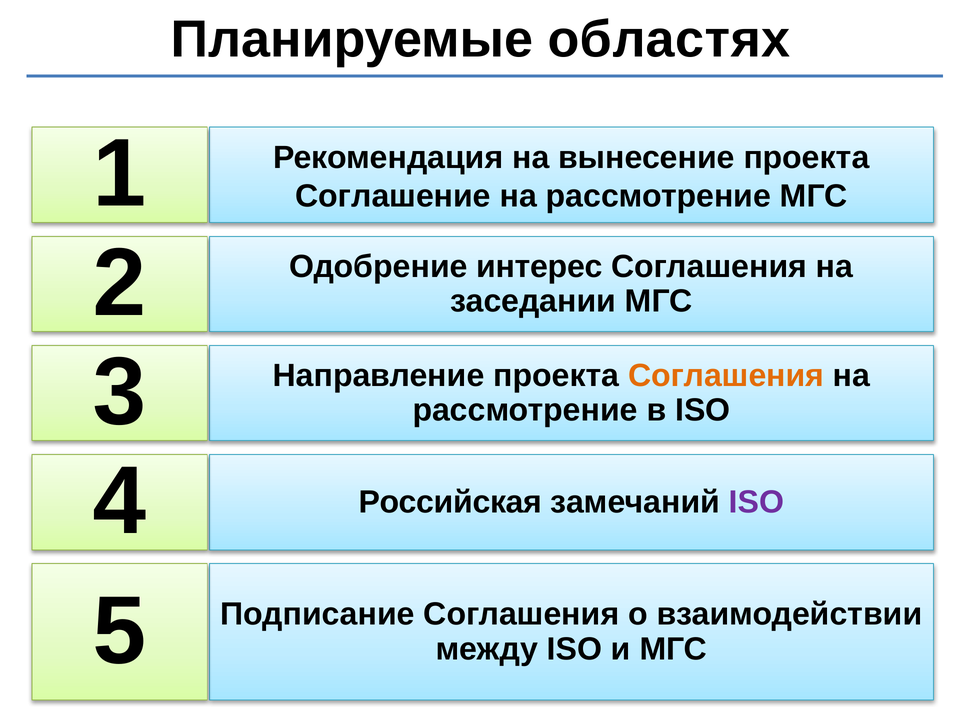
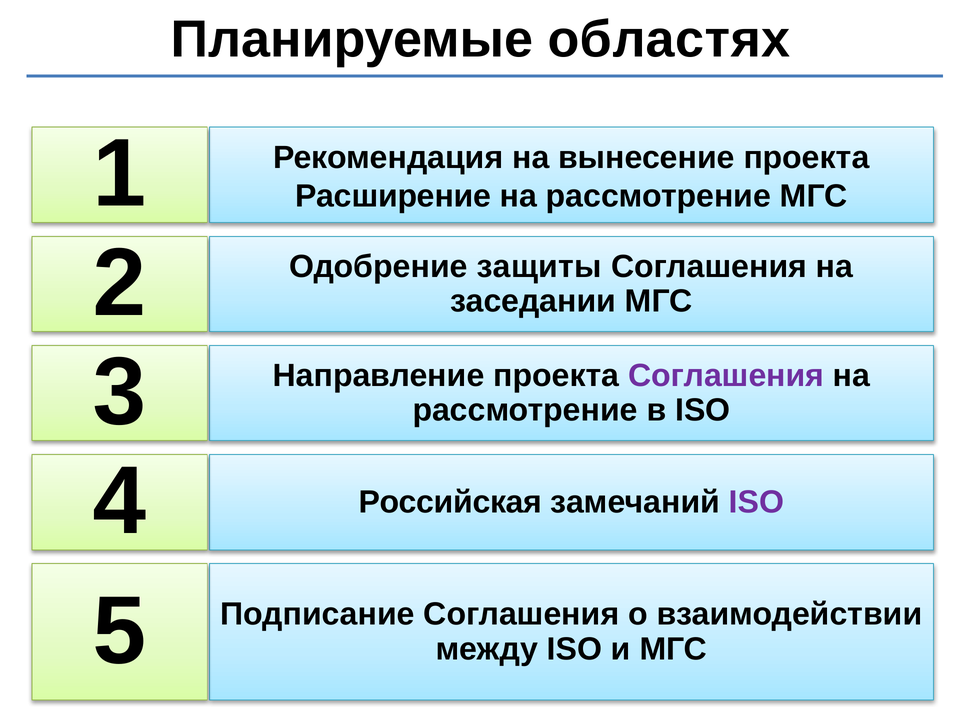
Соглашение: Соглашение -> Расширение
интерес: интерес -> защиты
Соглашения at (726, 375) colour: orange -> purple
